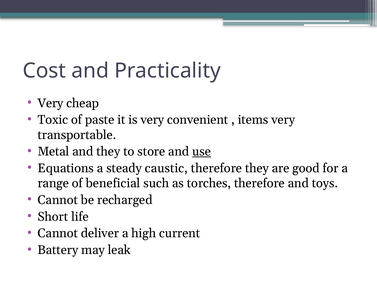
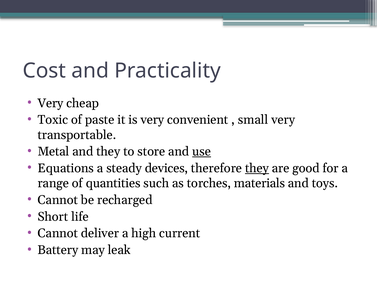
items: items -> small
caustic: caustic -> devices
they at (257, 168) underline: none -> present
beneficial: beneficial -> quantities
torches therefore: therefore -> materials
